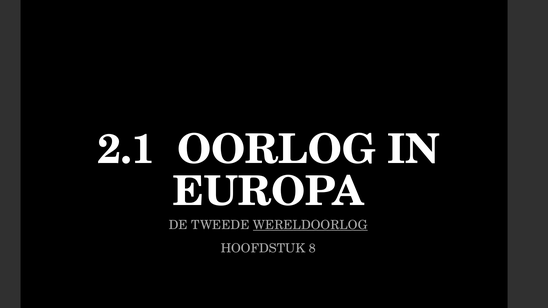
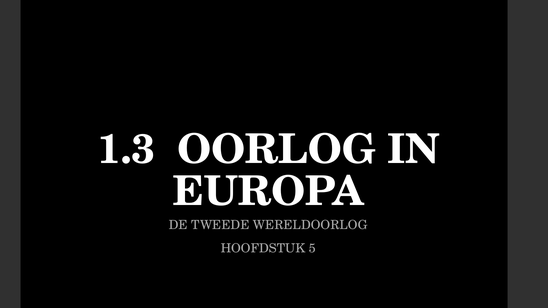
2.1: 2.1 -> 1.3
WERELDOORLOG underline: present -> none
8: 8 -> 5
